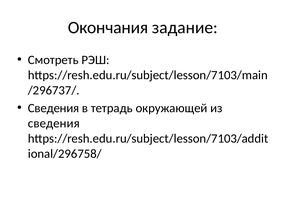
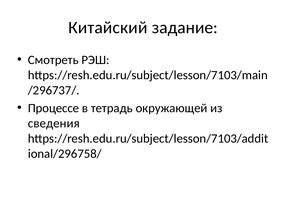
Окончания: Окончания -> Китайский
Сведения at (54, 108): Сведения -> Процессе
